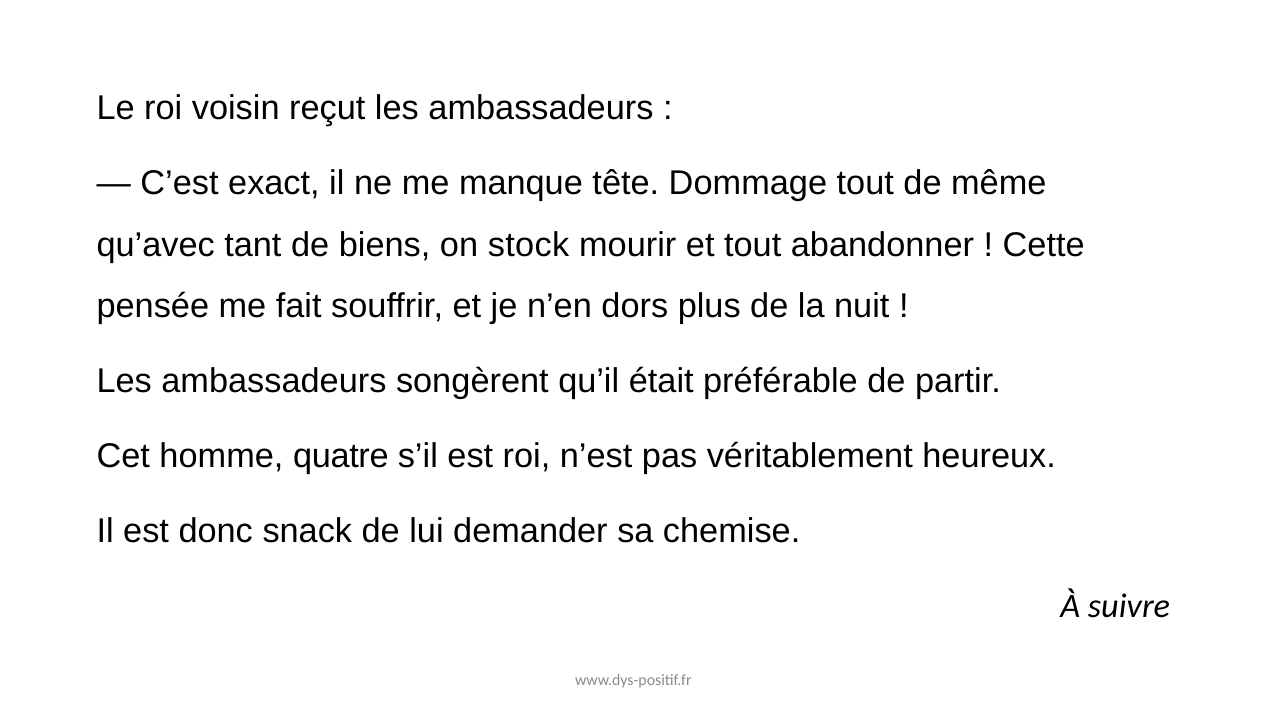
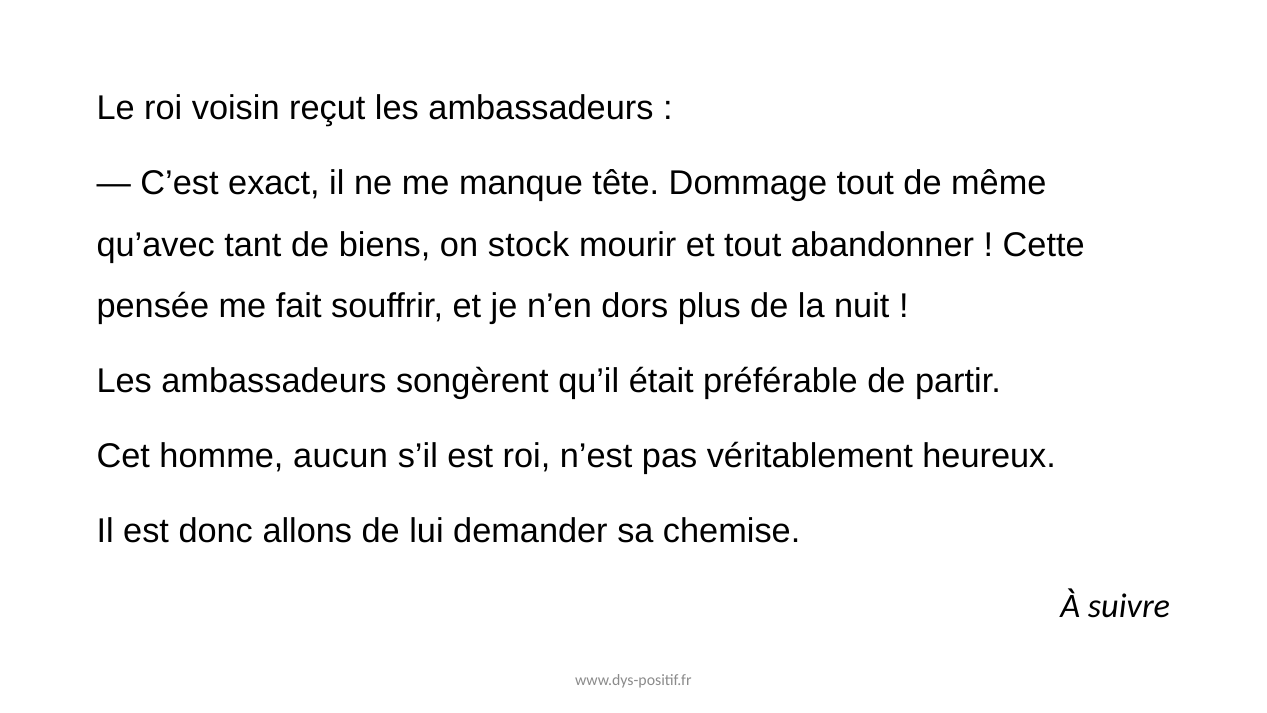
quatre: quatre -> aucun
snack: snack -> allons
